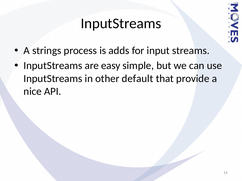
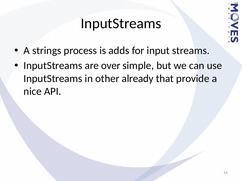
easy: easy -> over
default: default -> already
